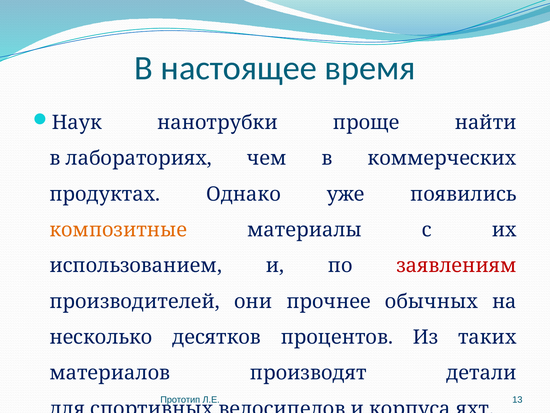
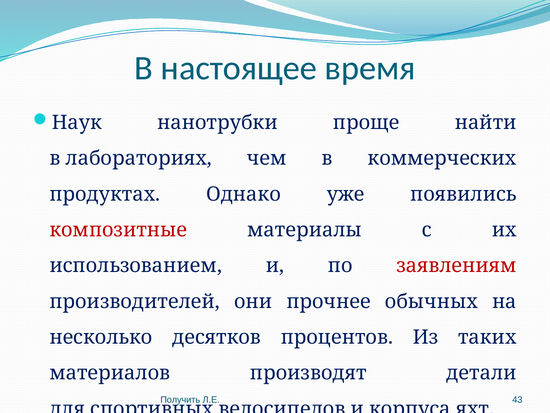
композитные colour: orange -> red
Прототип: Прототип -> Получить
13: 13 -> 43
